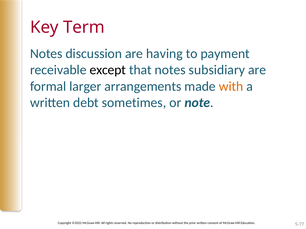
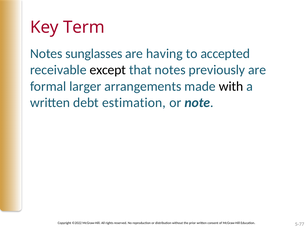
discussion: discussion -> sunglasses
payment: payment -> accepted
subsidiary: subsidiary -> previously
with colour: orange -> black
sometimes: sometimes -> estimation
